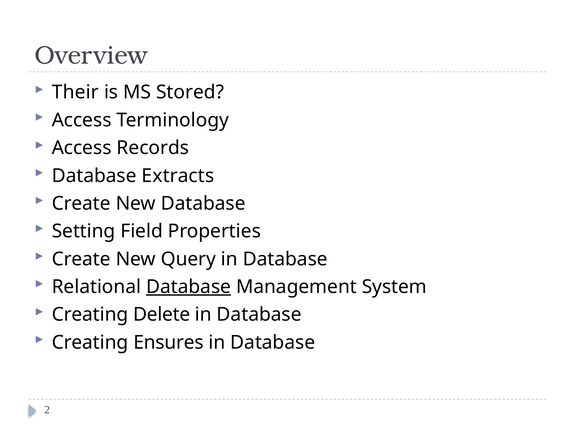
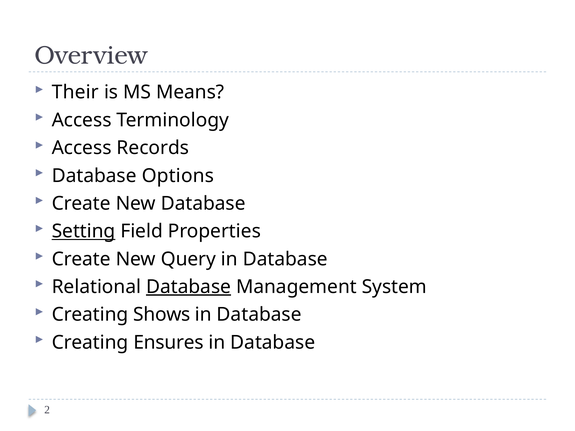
Stored: Stored -> Means
Extracts: Extracts -> Options
Setting underline: none -> present
Delete: Delete -> Shows
